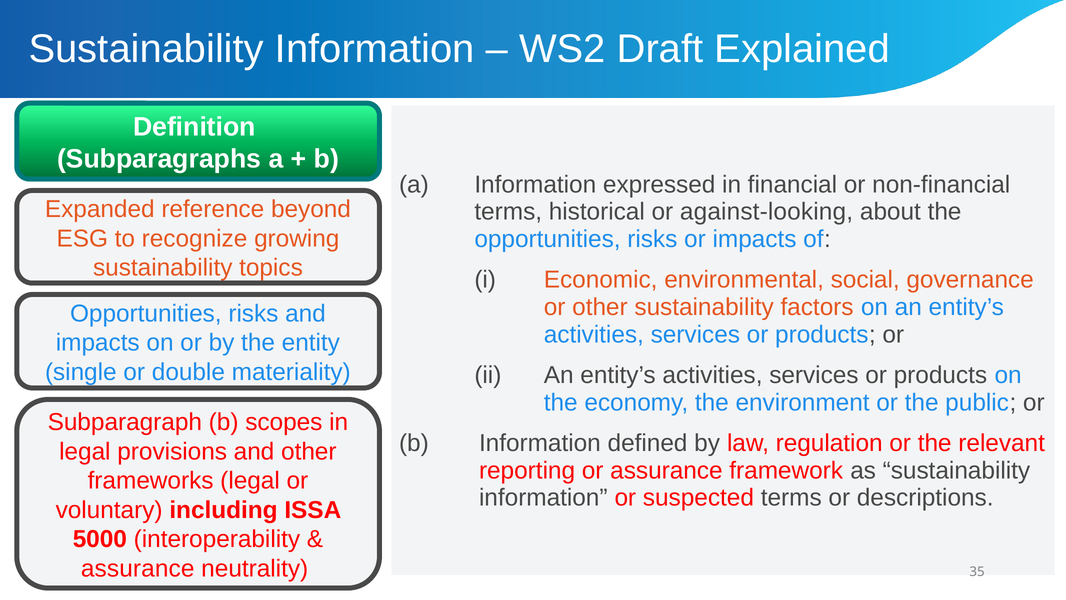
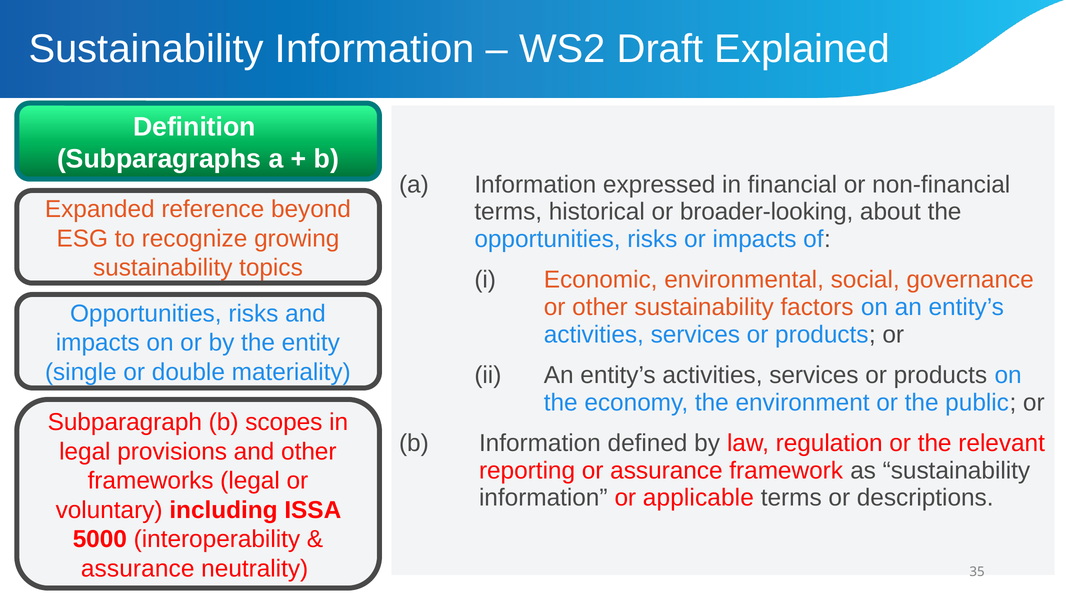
against-looking: against-looking -> broader-looking
suspected: suspected -> applicable
